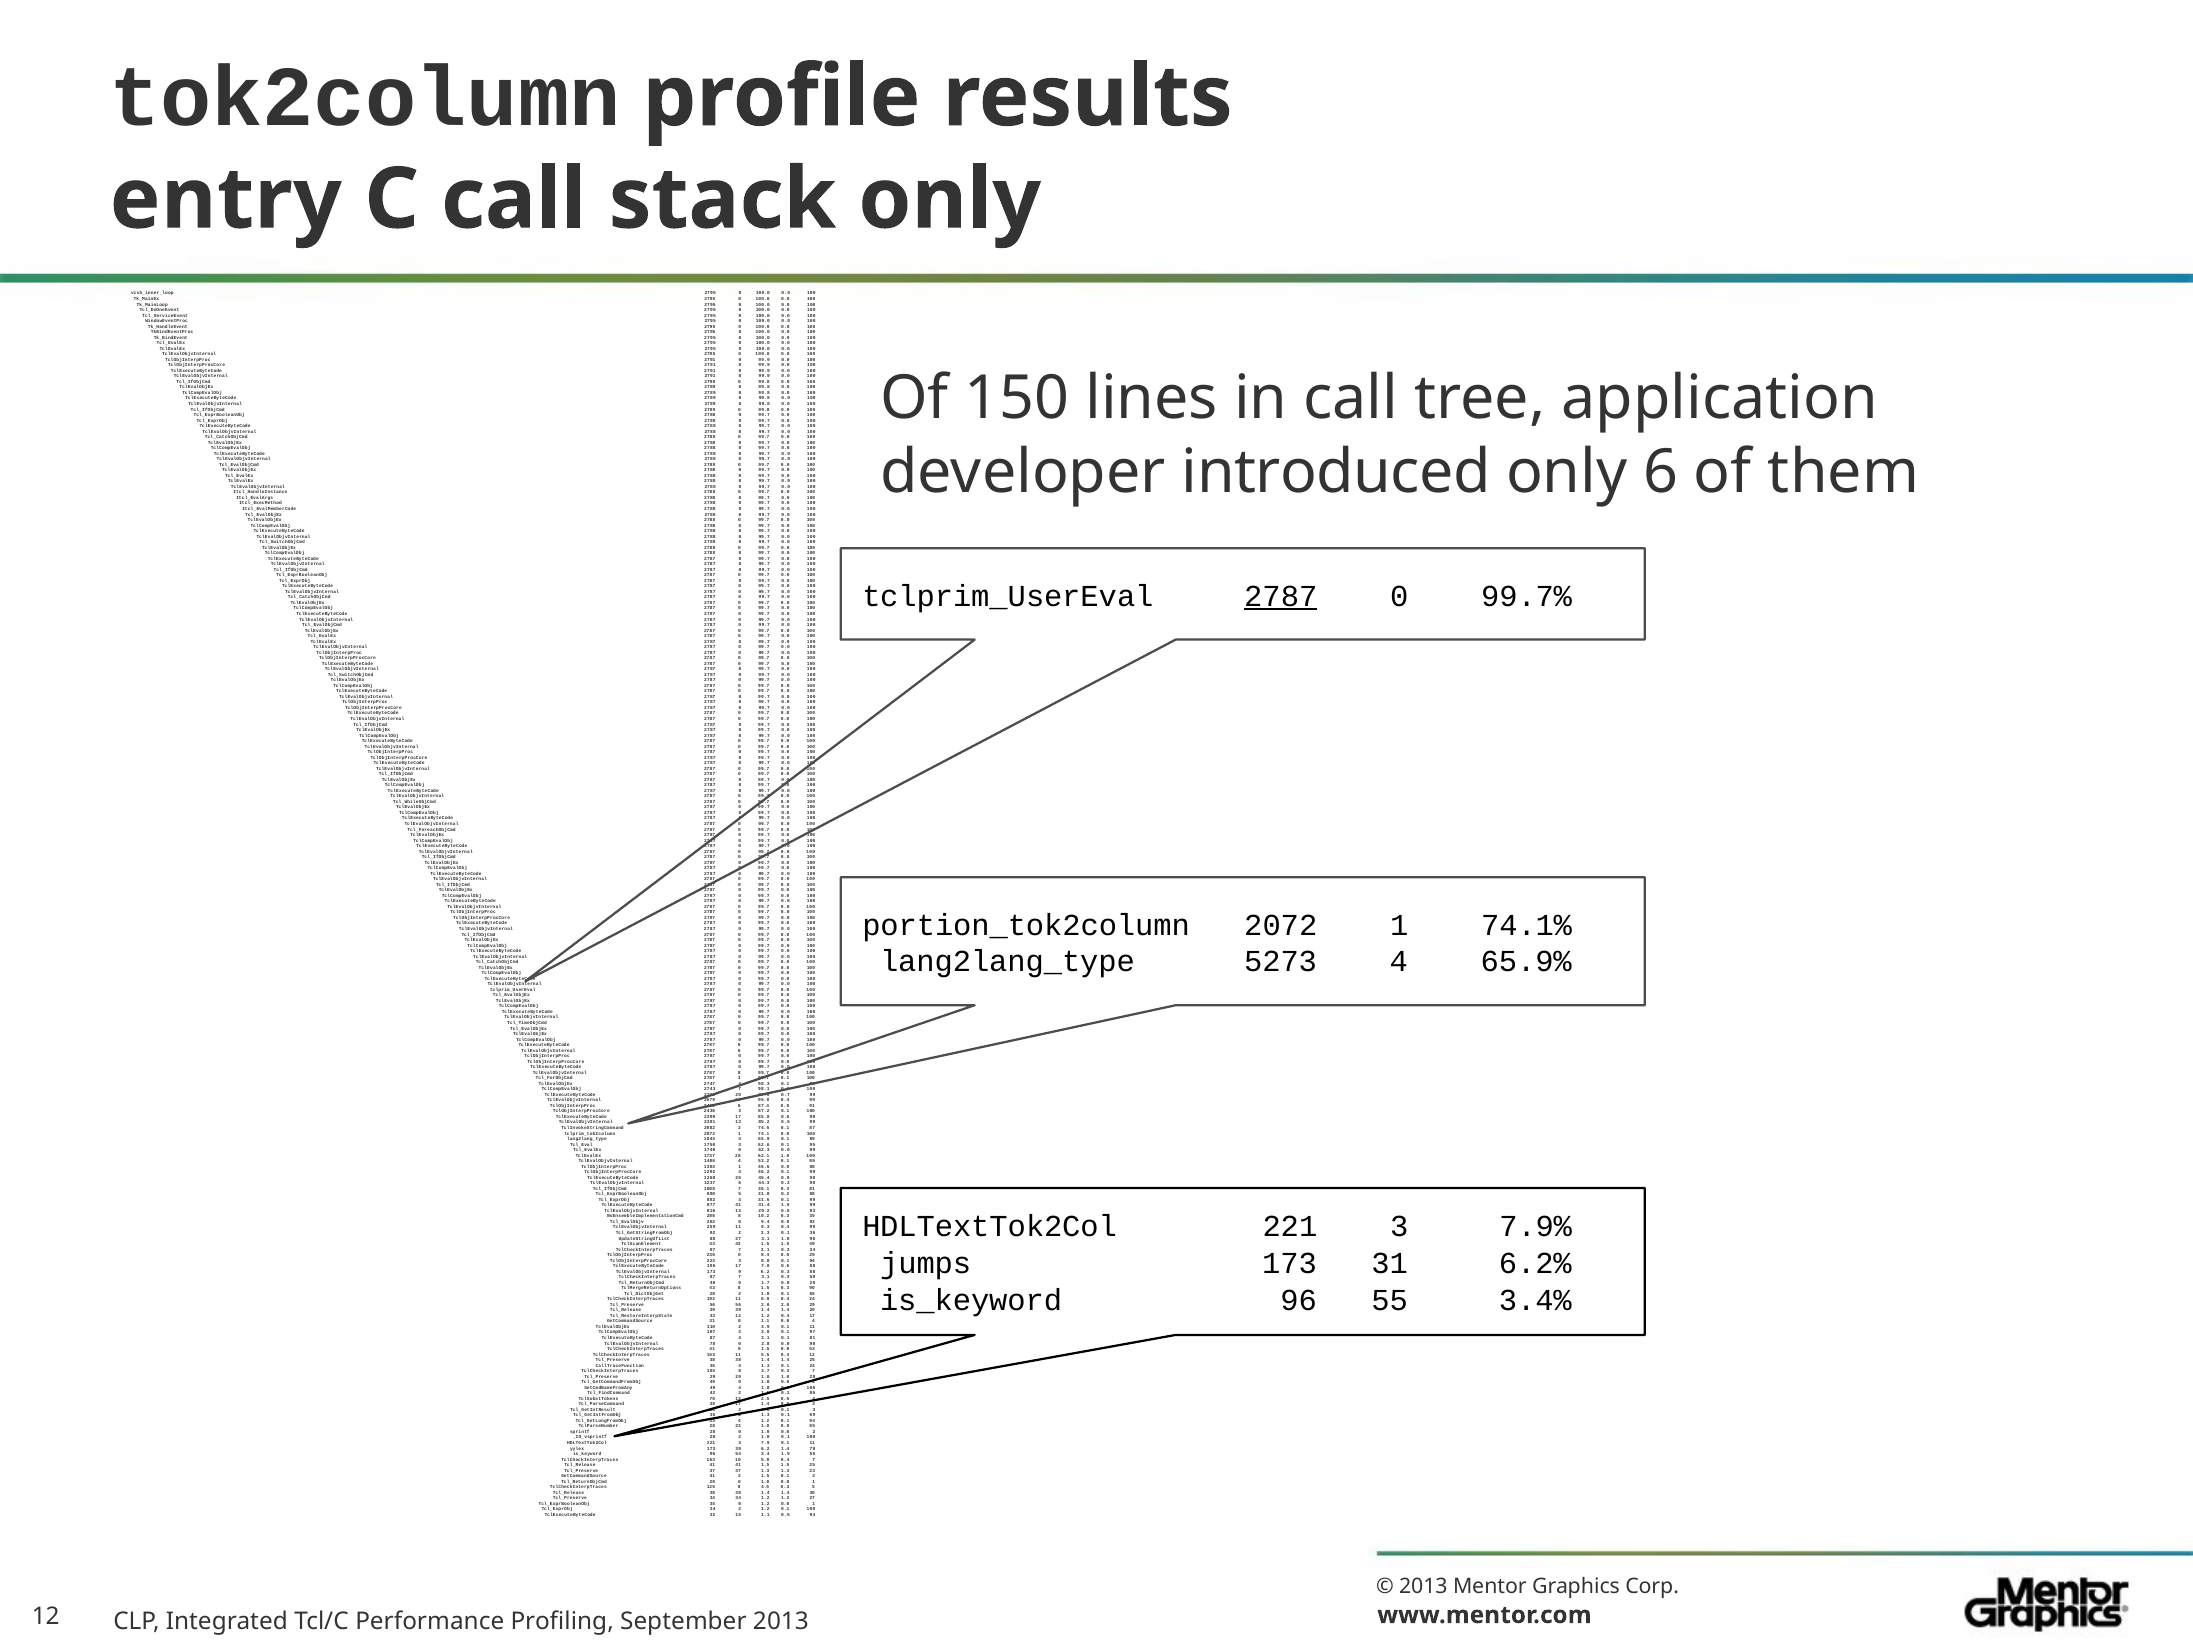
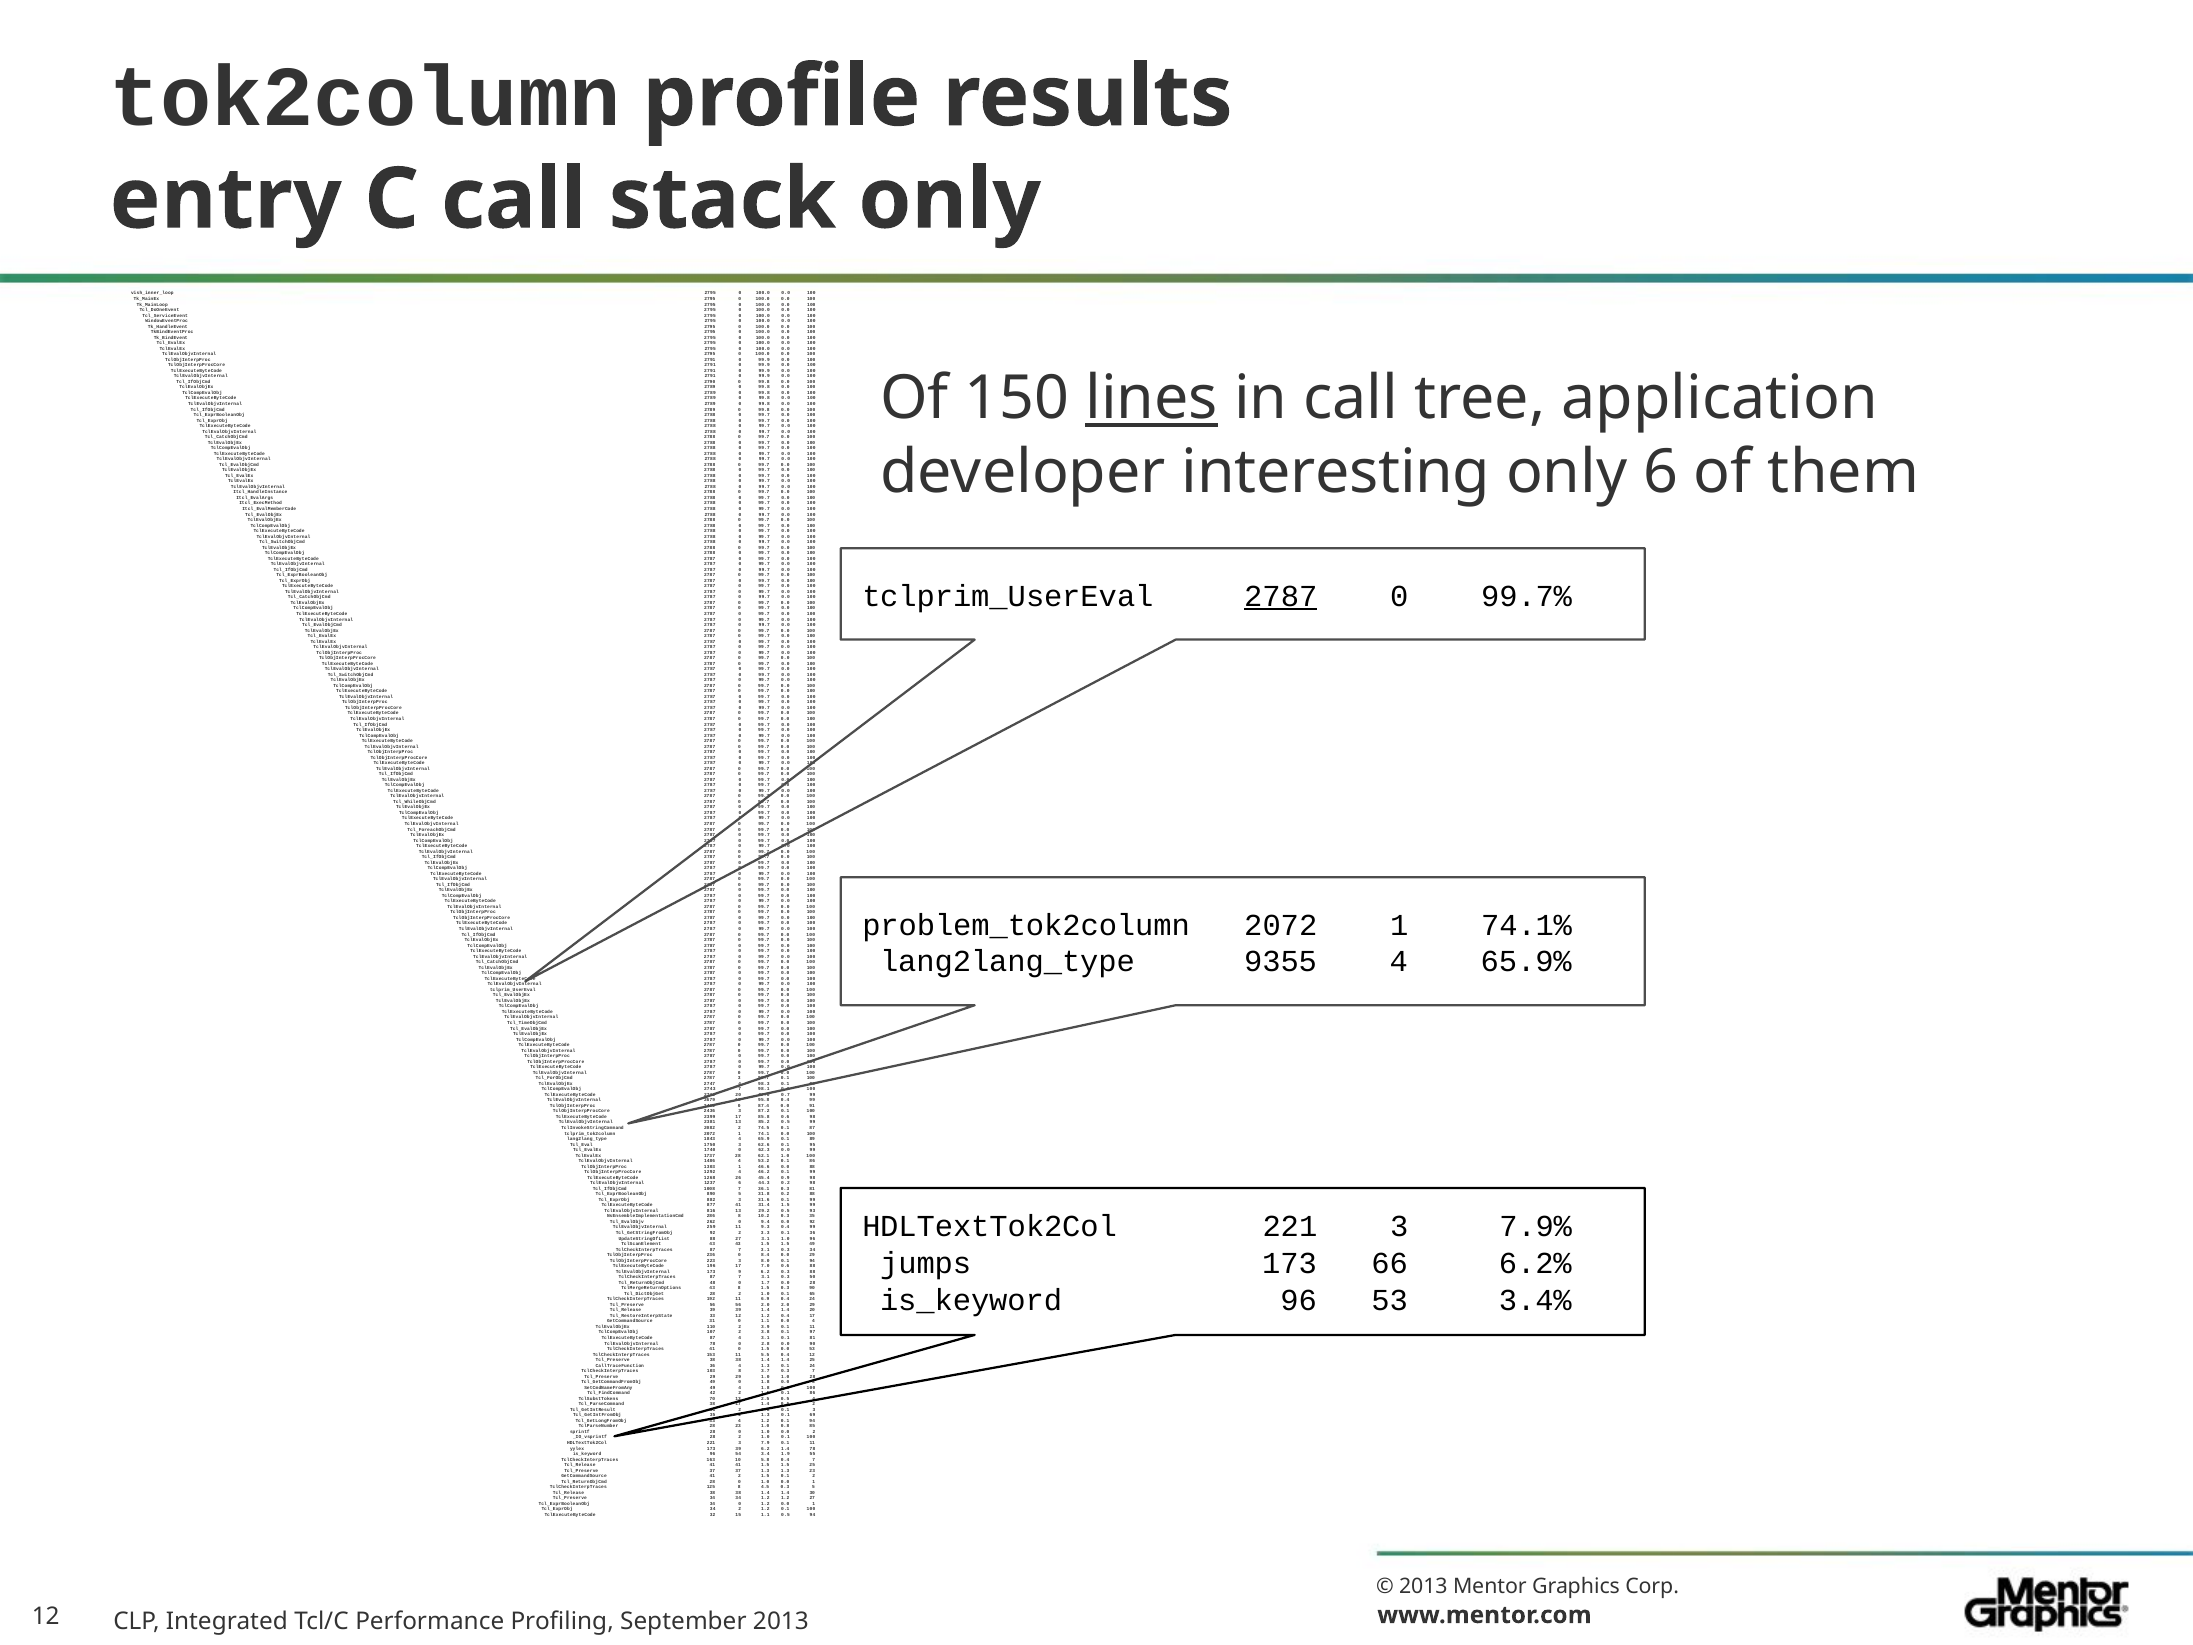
lines underline: none -> present
introduced: introduced -> interesting
portion_tok2column: portion_tok2column -> problem_tok2column
5273: 5273 -> 9355
173 31: 31 -> 66
96 55: 55 -> 53
